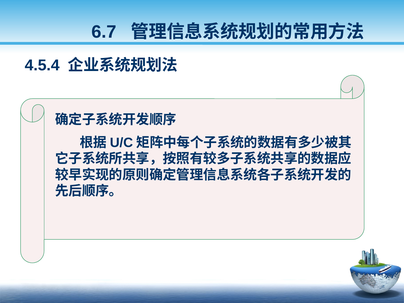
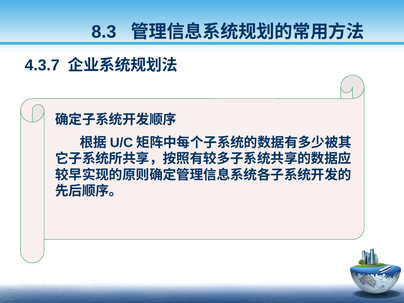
6.7: 6.7 -> 8.3
4.5.4: 4.5.4 -> 4.3.7
